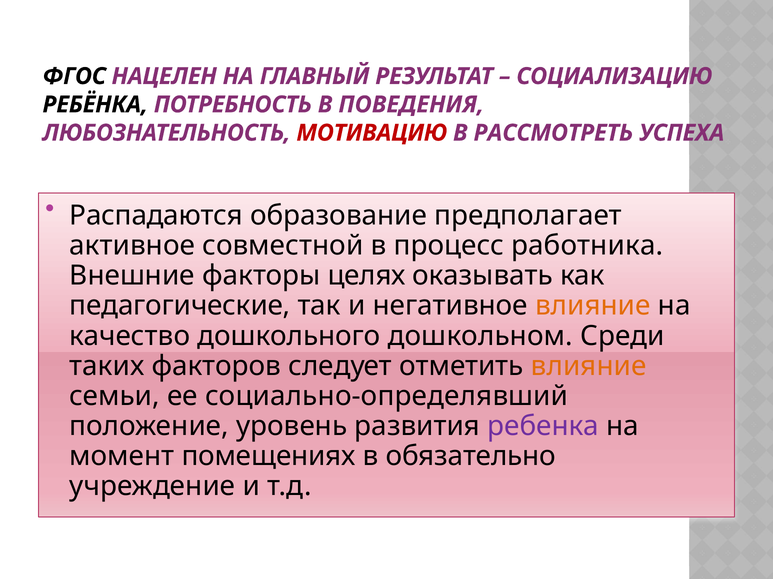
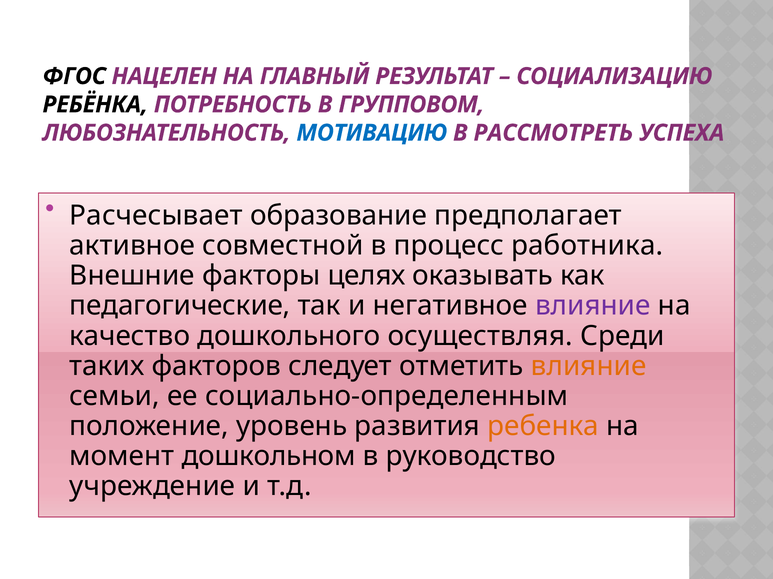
ПОВЕДЕНИЯ: ПОВЕДЕНИЯ -> ГРУППОВОМ
МОТИВАЦИЮ colour: red -> blue
Распадаются: Распадаются -> Расчесывает
влияние at (593, 306) colour: orange -> purple
дошкольном: дошкольном -> осуществляя
социально-определявший: социально-определявший -> социально-определенным
ребенка colour: purple -> orange
помещениях: помещениях -> дошкольном
обязательно: обязательно -> руководство
